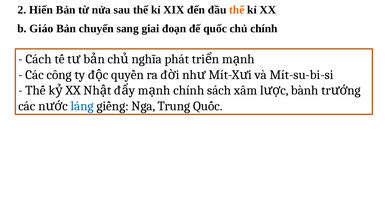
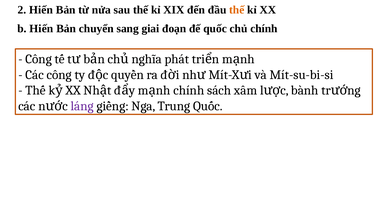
b Giáo: Giáo -> Hiến
Cách at (39, 59): Cách -> Công
láng colour: blue -> purple
